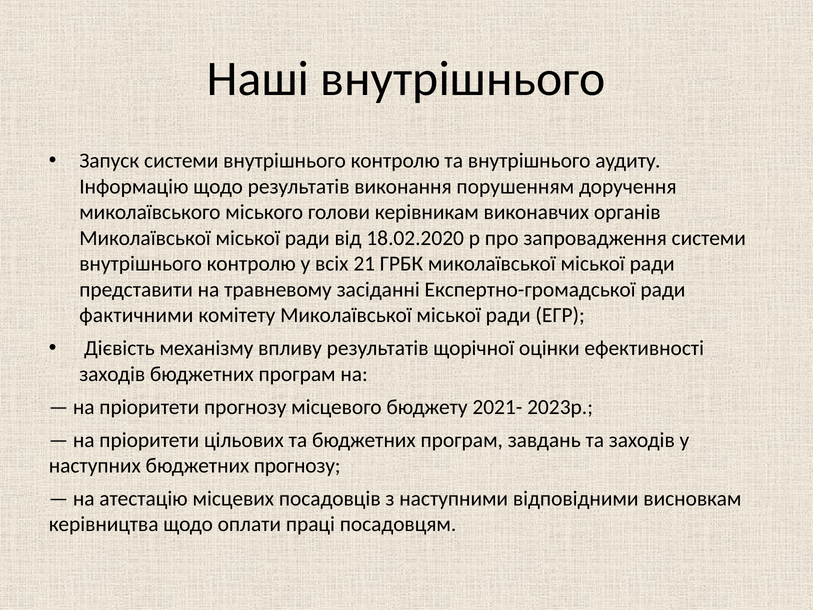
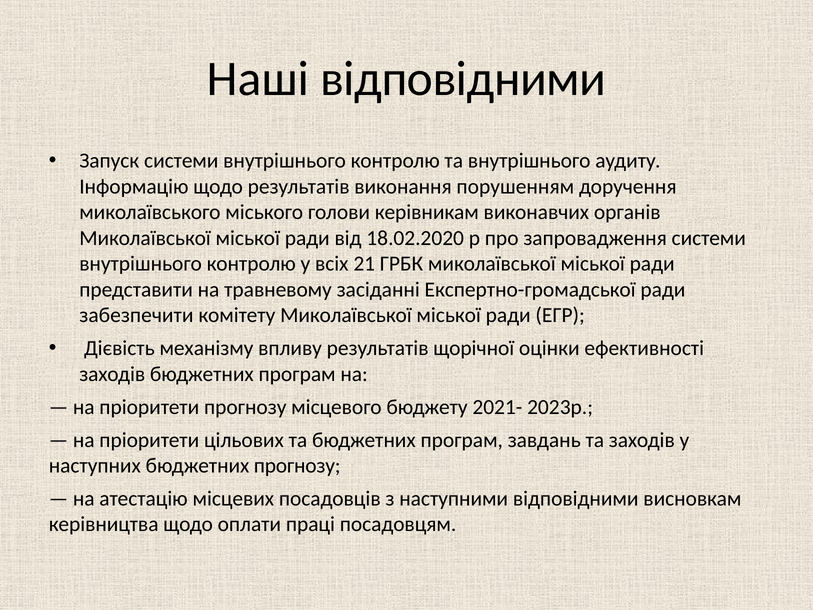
Наші внутрішнього: внутрішнього -> відповідними
фактичними: фактичними -> забезпечити
